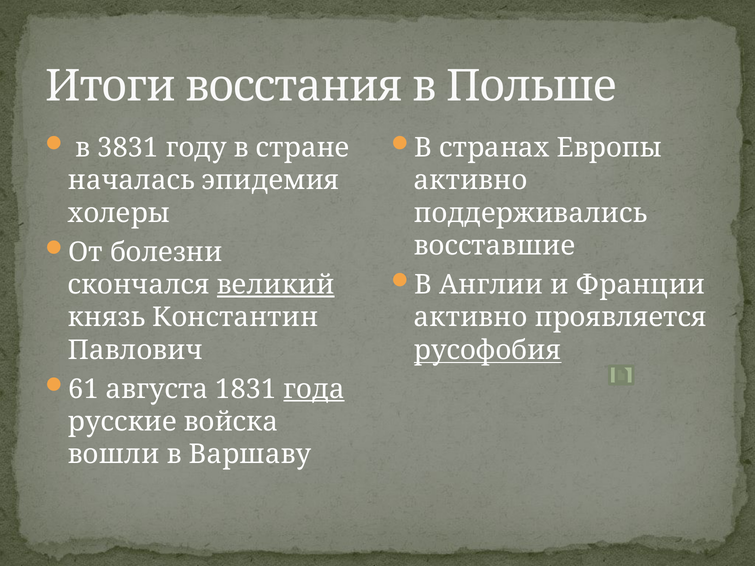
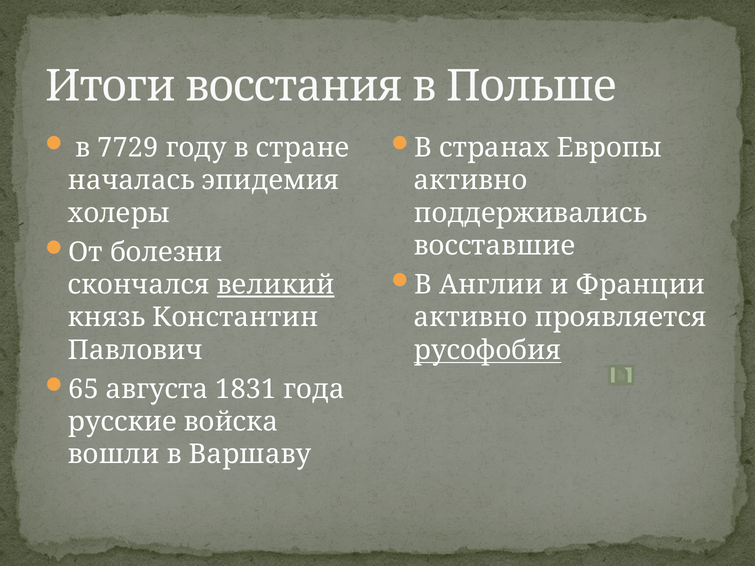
3831: 3831 -> 7729
61: 61 -> 65
года underline: present -> none
